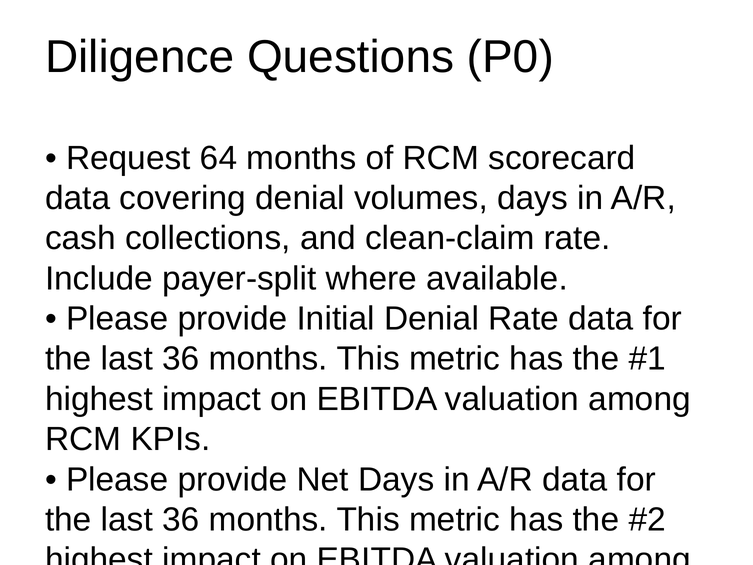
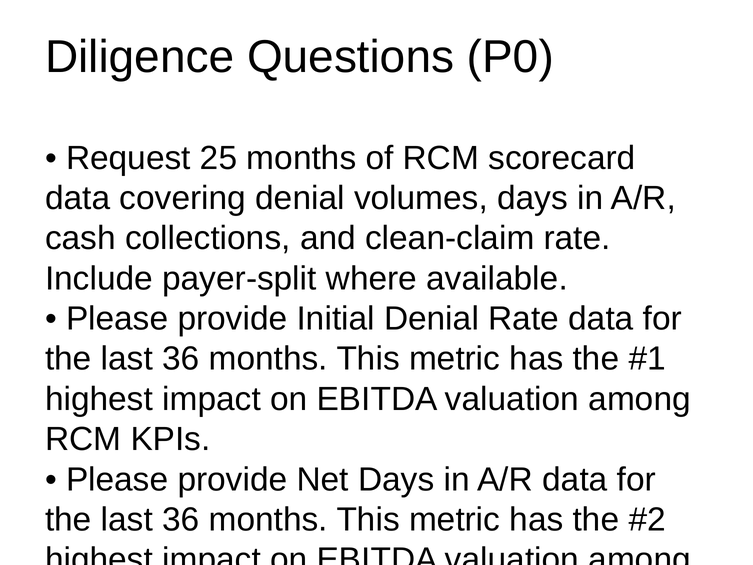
64: 64 -> 25
